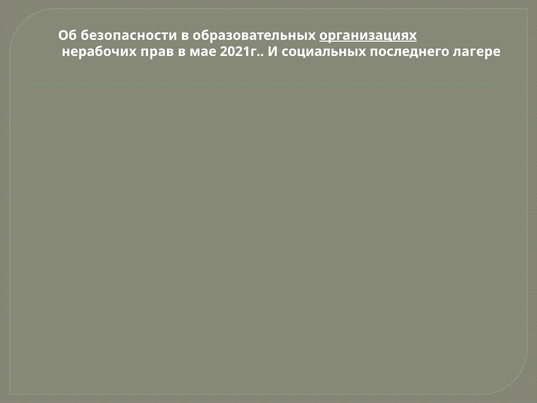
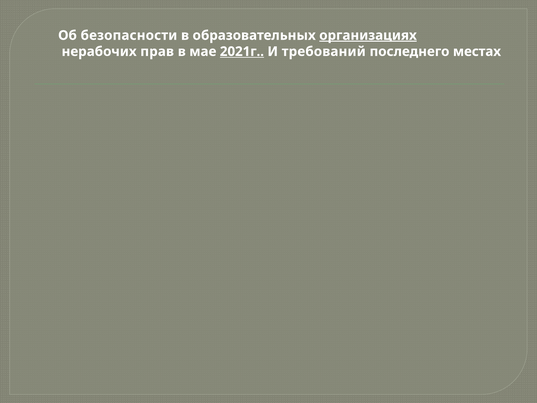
2021г underline: none -> present
социальных: социальных -> требований
лагере: лагере -> местах
